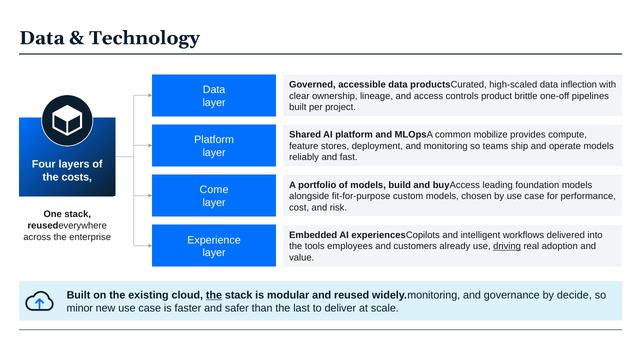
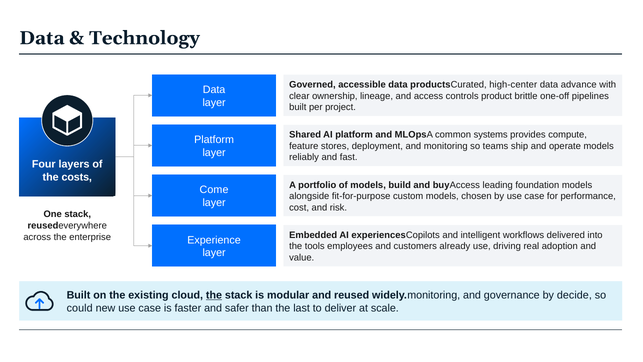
high-scaled: high-scaled -> high-center
inflection: inflection -> advance
mobilize: mobilize -> systems
driving underline: present -> none
minor: minor -> could
